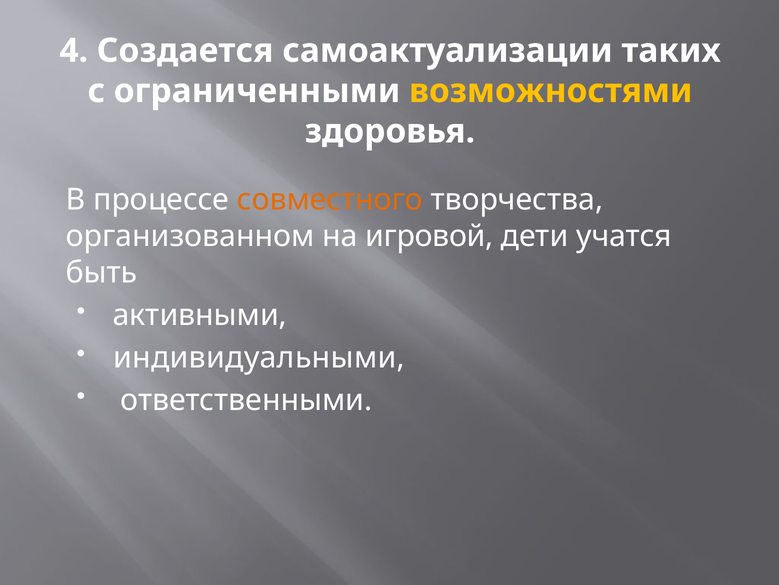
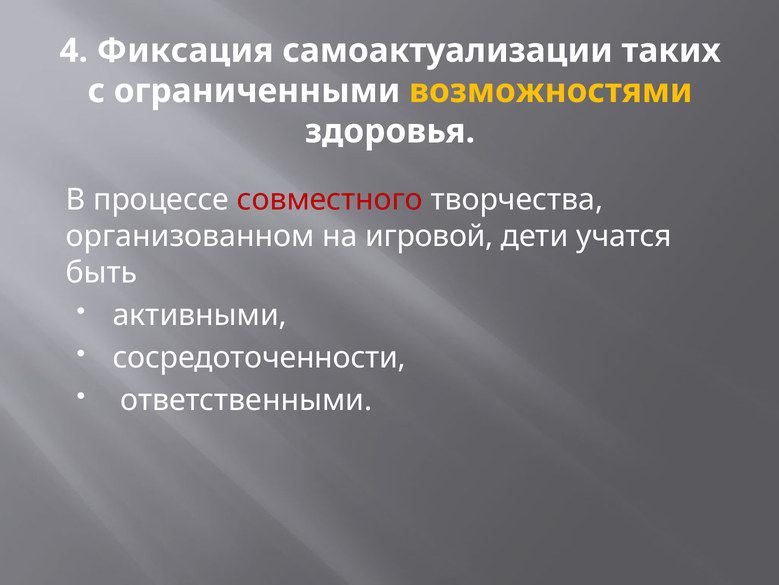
Создается: Создается -> Фиксация
совместного colour: orange -> red
индивидуальными: индивидуальными -> сосредоточенности
